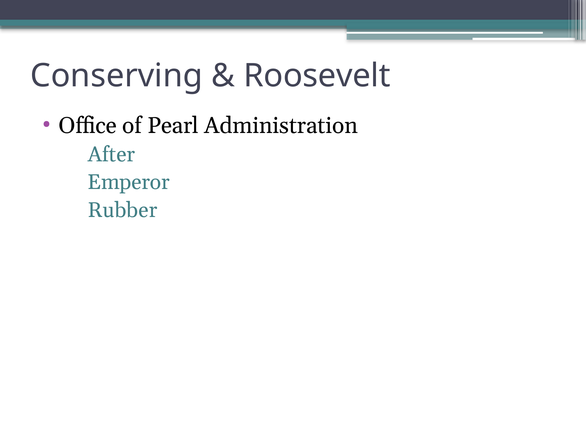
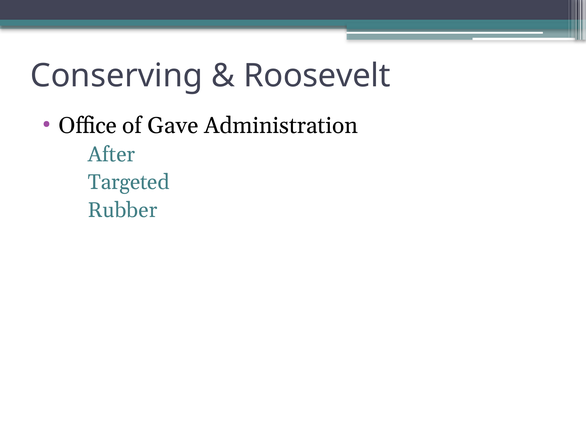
Pearl: Pearl -> Gave
Emperor: Emperor -> Targeted
